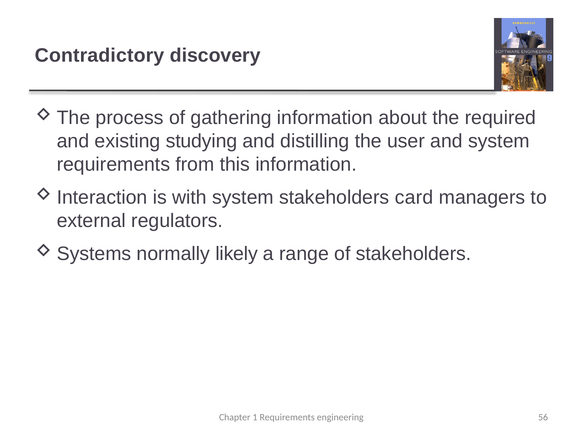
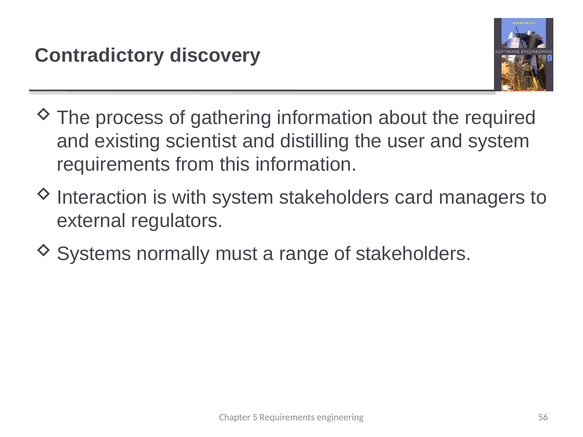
studying: studying -> scientist
likely: likely -> must
1: 1 -> 5
